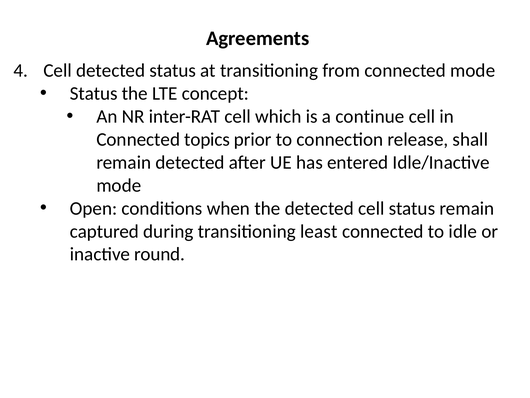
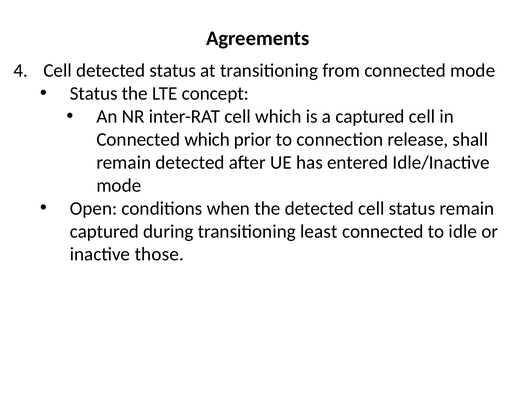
a continue: continue -> captured
Connected topics: topics -> which
round: round -> those
